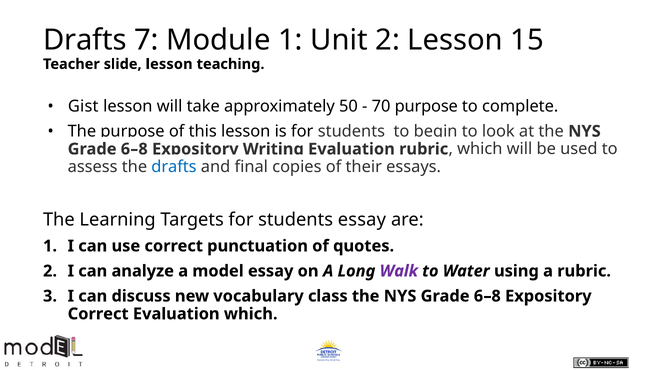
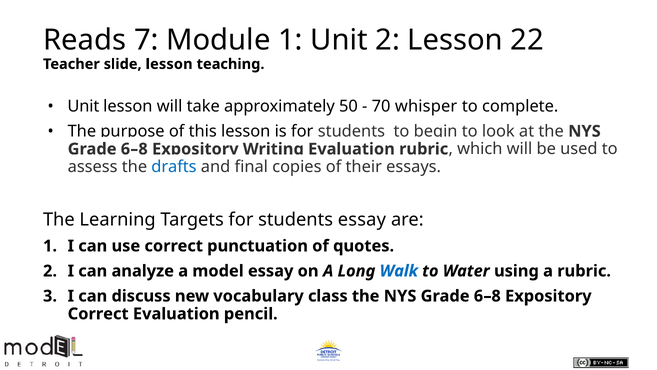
Drafts at (85, 40): Drafts -> Reads
15: 15 -> 22
Gist at (83, 106): Gist -> Unit
70 purpose: purpose -> whisper
Walk colour: purple -> blue
Evaluation which: which -> pencil
